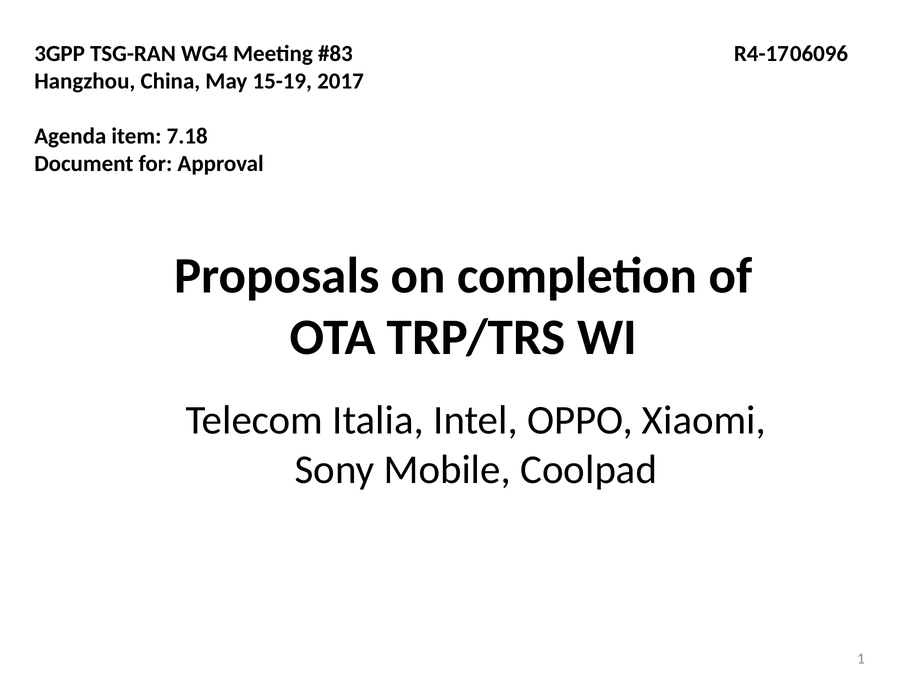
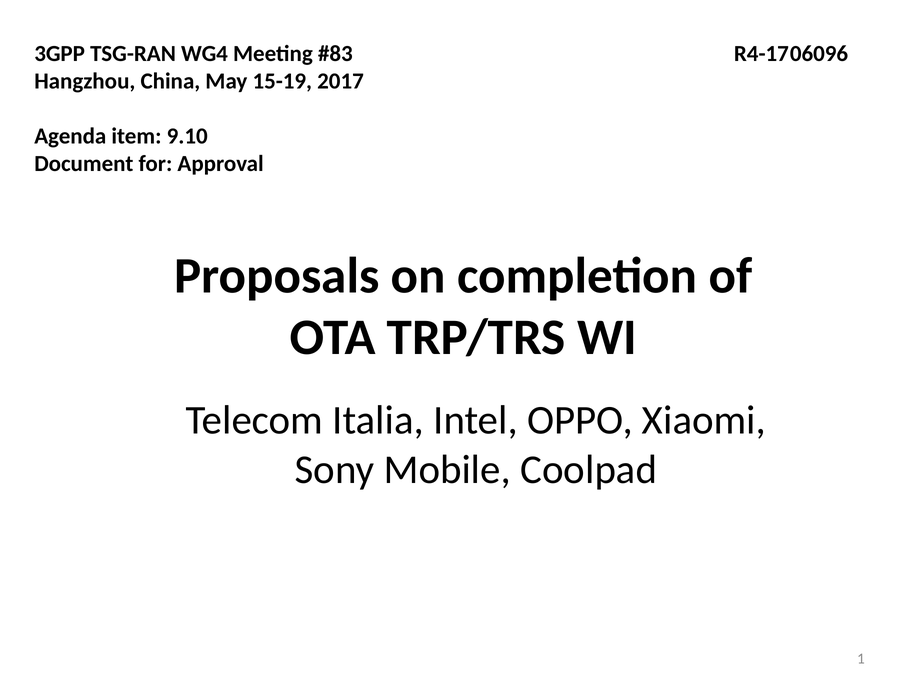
7.18: 7.18 -> 9.10
